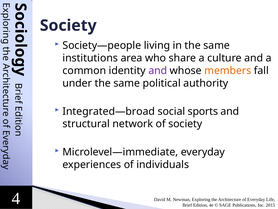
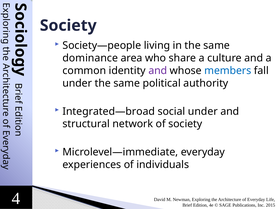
institutions: institutions -> dominance
members colour: orange -> blue
social sports: sports -> under
